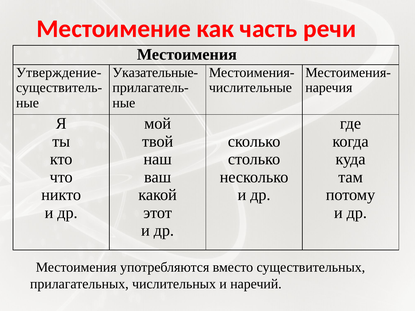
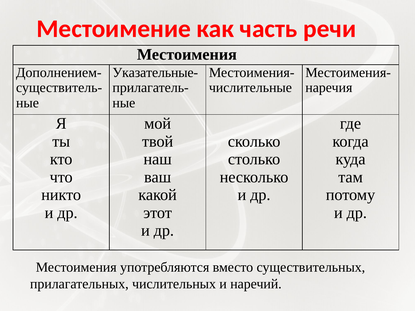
Утверждение-: Утверждение- -> Дополнением-
